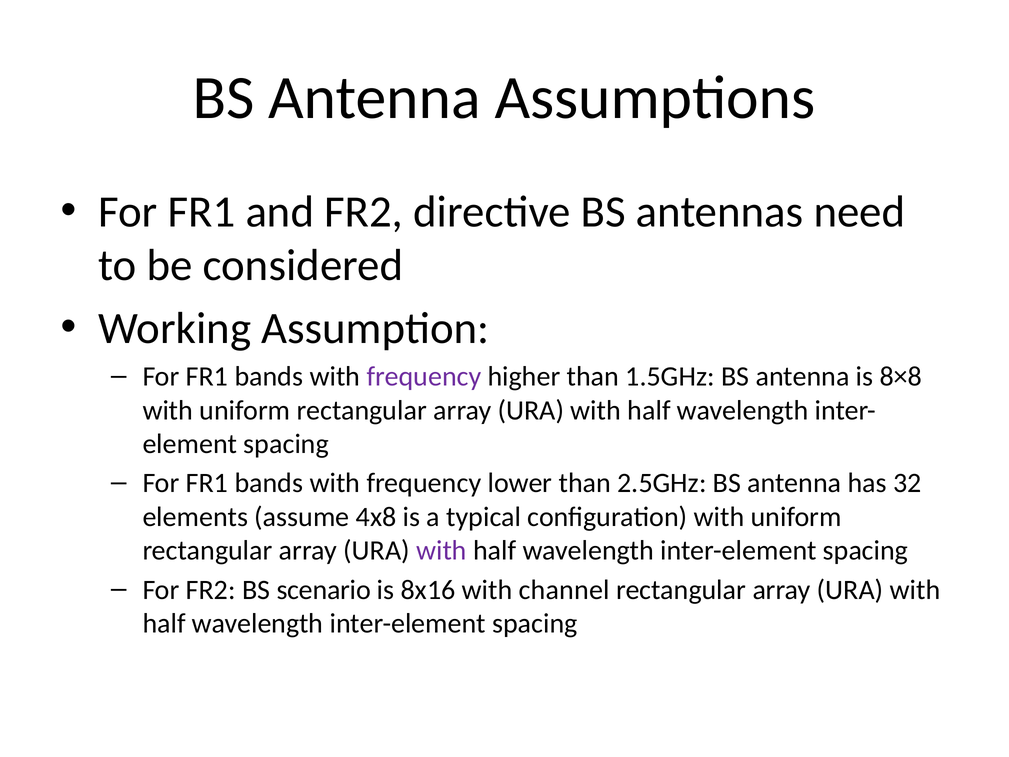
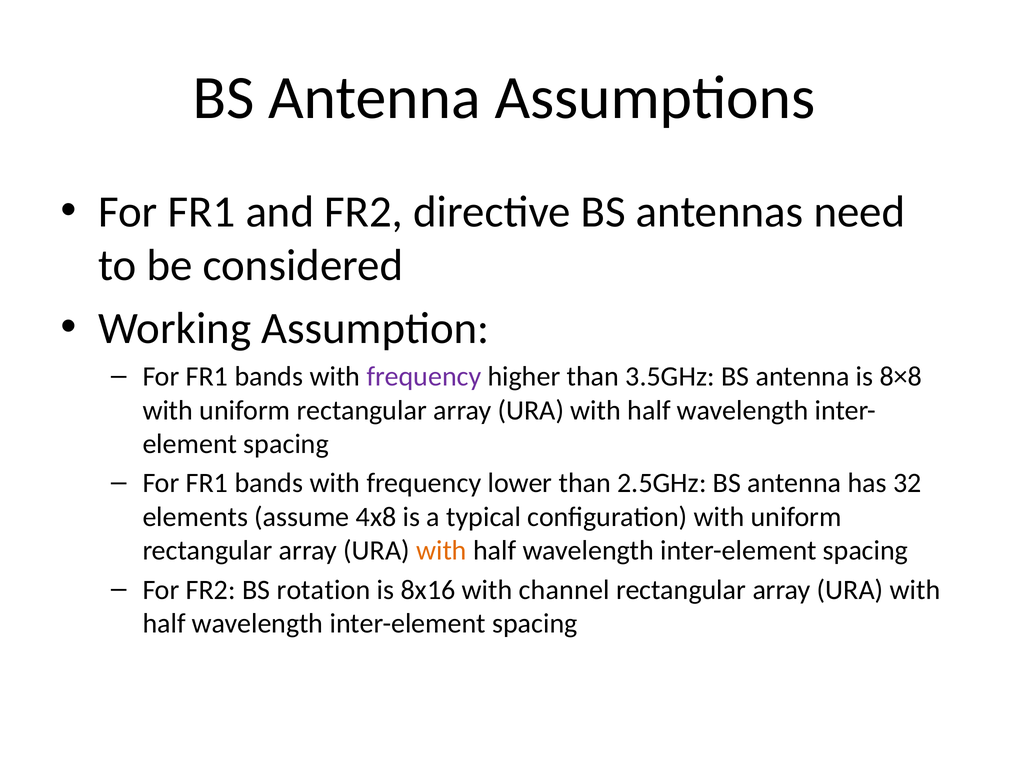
1.5GHz: 1.5GHz -> 3.5GHz
with at (441, 550) colour: purple -> orange
scenario: scenario -> rotation
